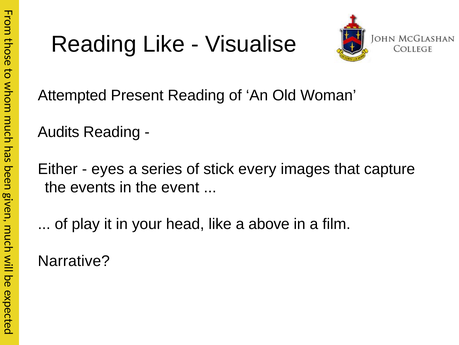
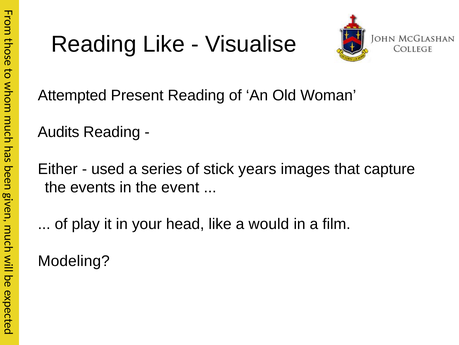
eyes: eyes -> used
every: every -> years
above: above -> would
Narrative: Narrative -> Modeling
